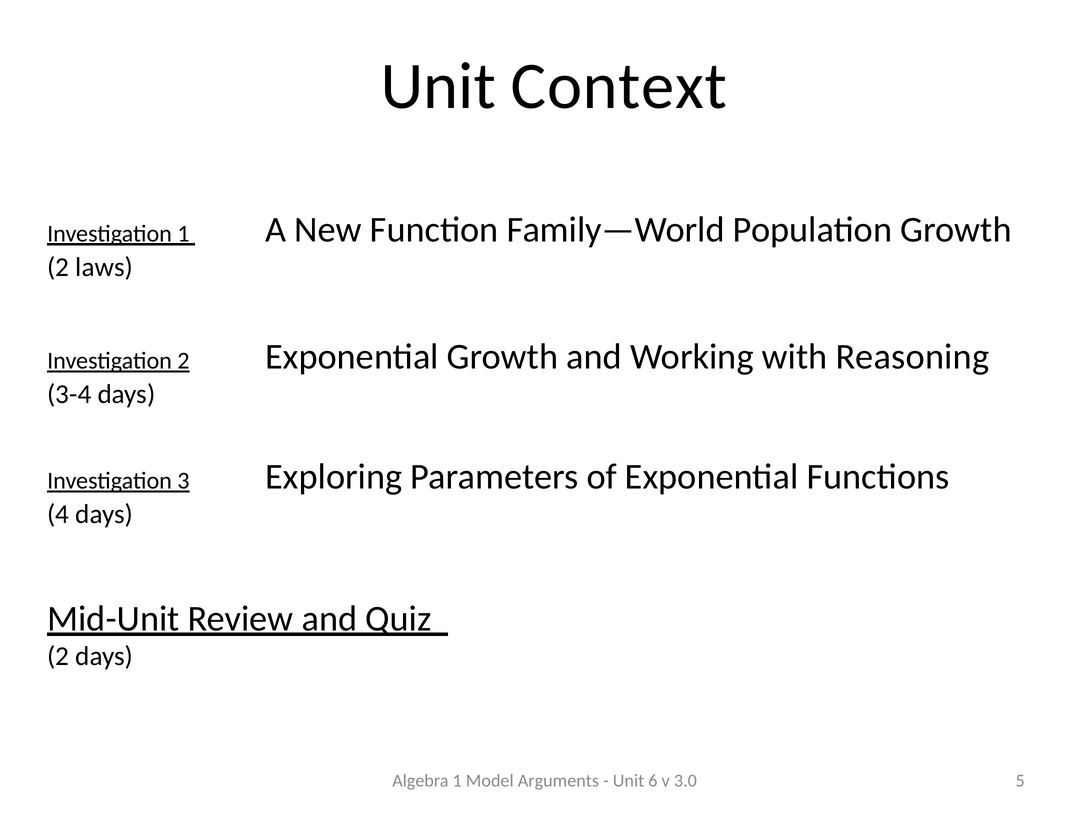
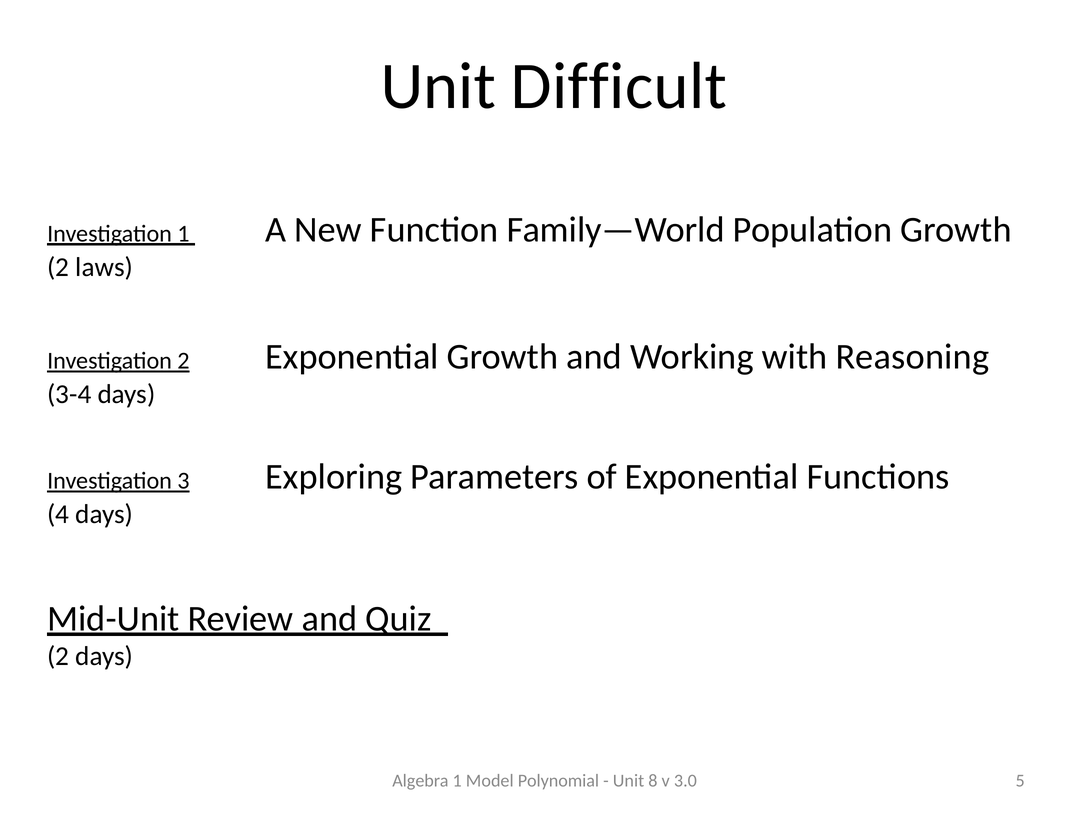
Context: Context -> Difficult
Arguments: Arguments -> Polynomial
6: 6 -> 8
